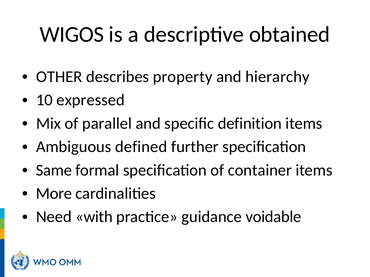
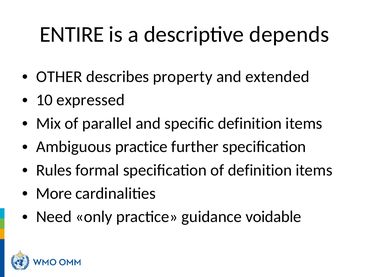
WIGOS: WIGOS -> ENTIRE
obtained: obtained -> depends
hierarchy: hierarchy -> extended
Ambiguous defined: defined -> practice
Same: Same -> Rules
of container: container -> definition
with: with -> only
